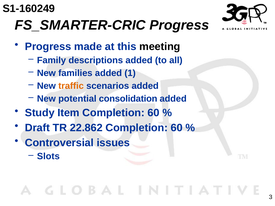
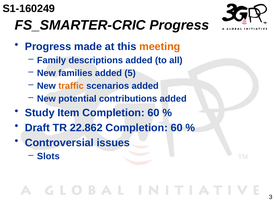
meeting colour: black -> orange
1: 1 -> 5
consolidation: consolidation -> contributions
